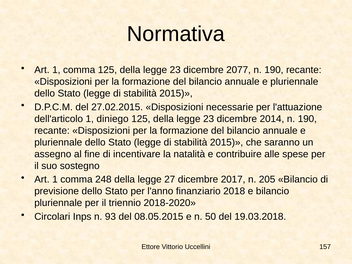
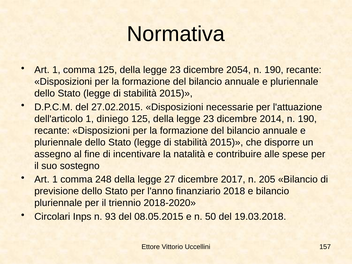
2077: 2077 -> 2054
saranno: saranno -> disporre
